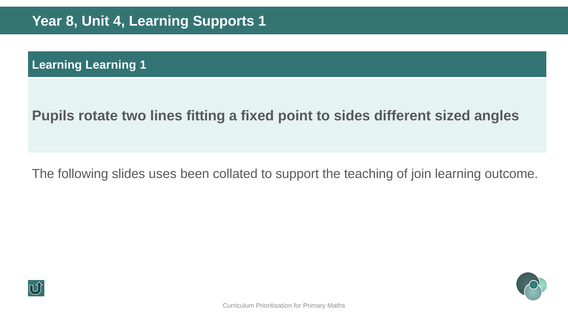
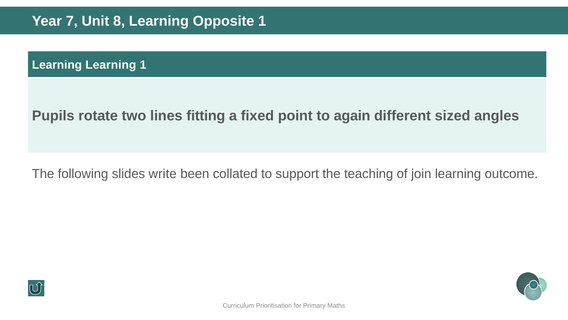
8: 8 -> 7
4: 4 -> 8
Supports: Supports -> Opposite
sides: sides -> again
uses: uses -> write
